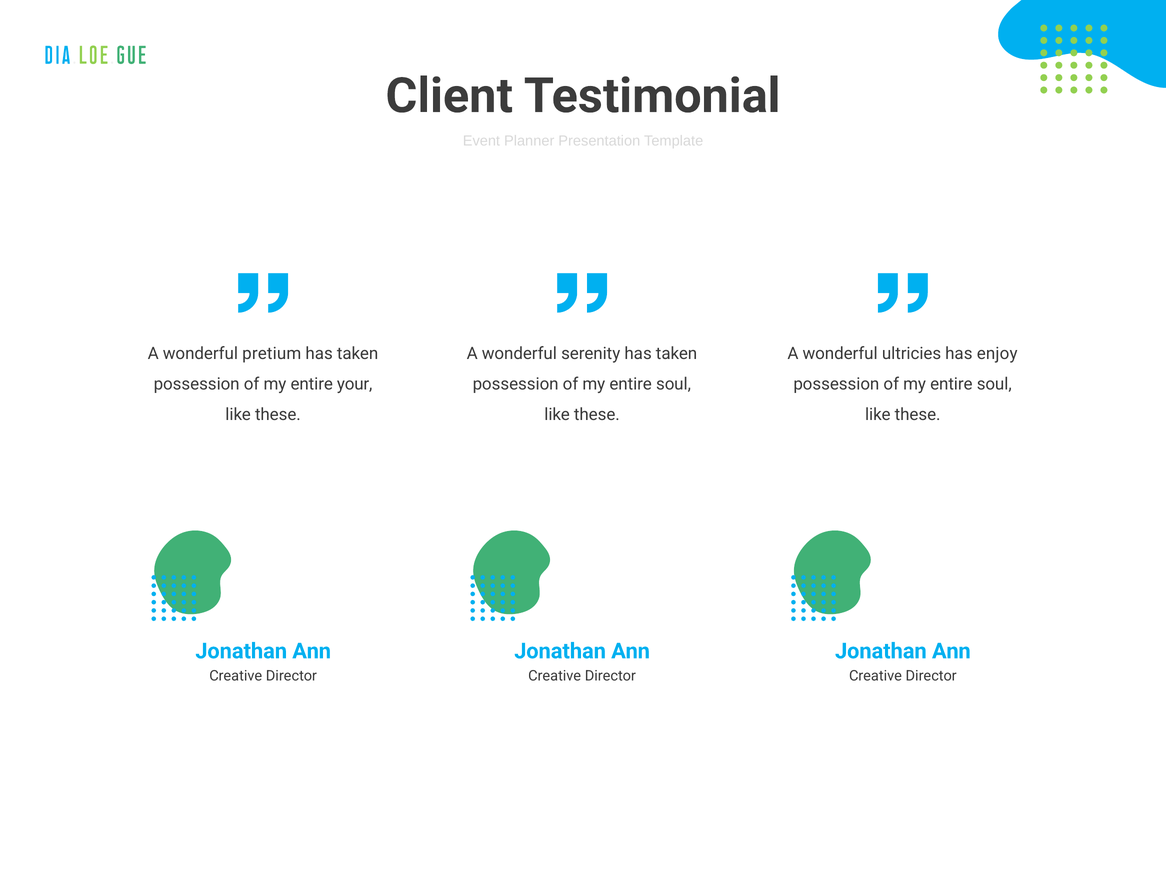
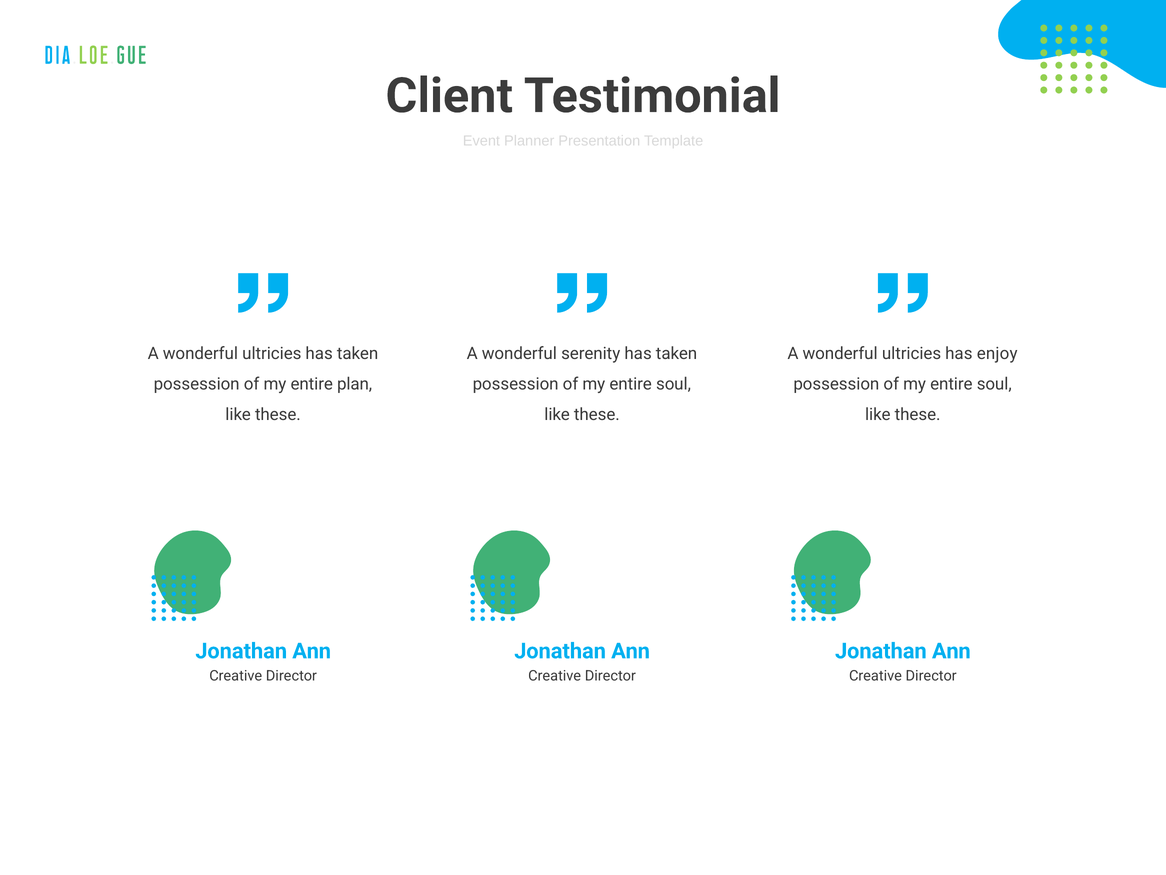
pretium at (272, 353): pretium -> ultricies
your: your -> plan
